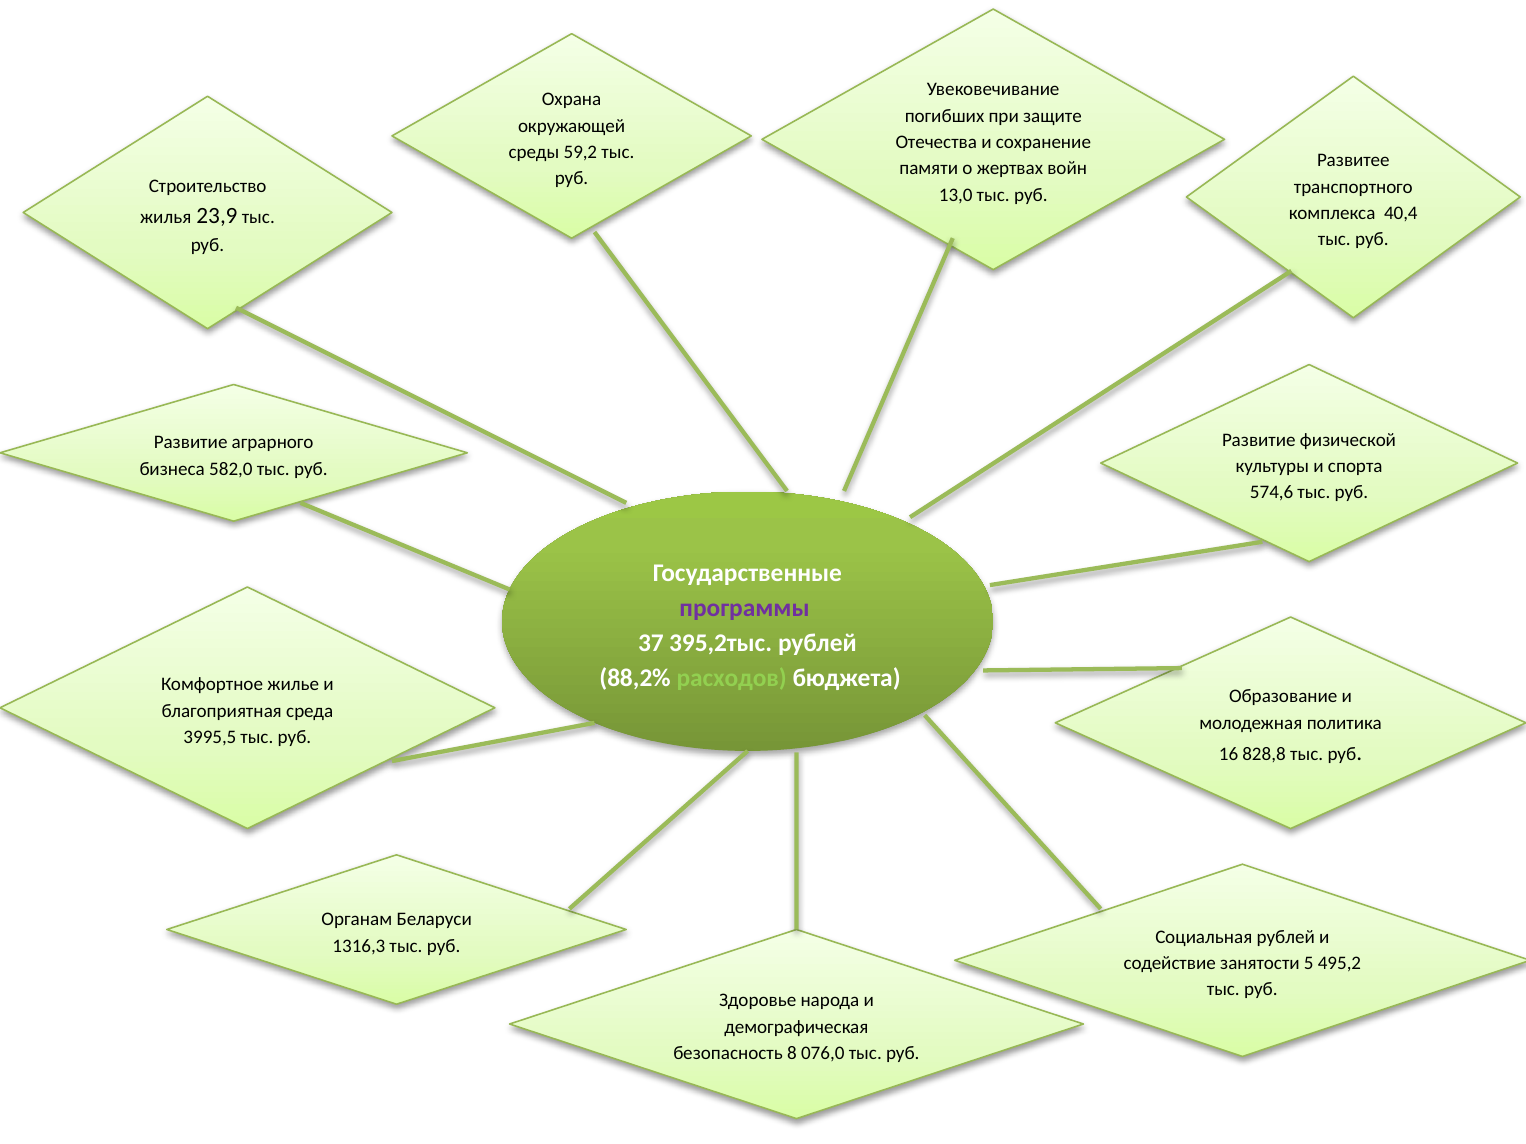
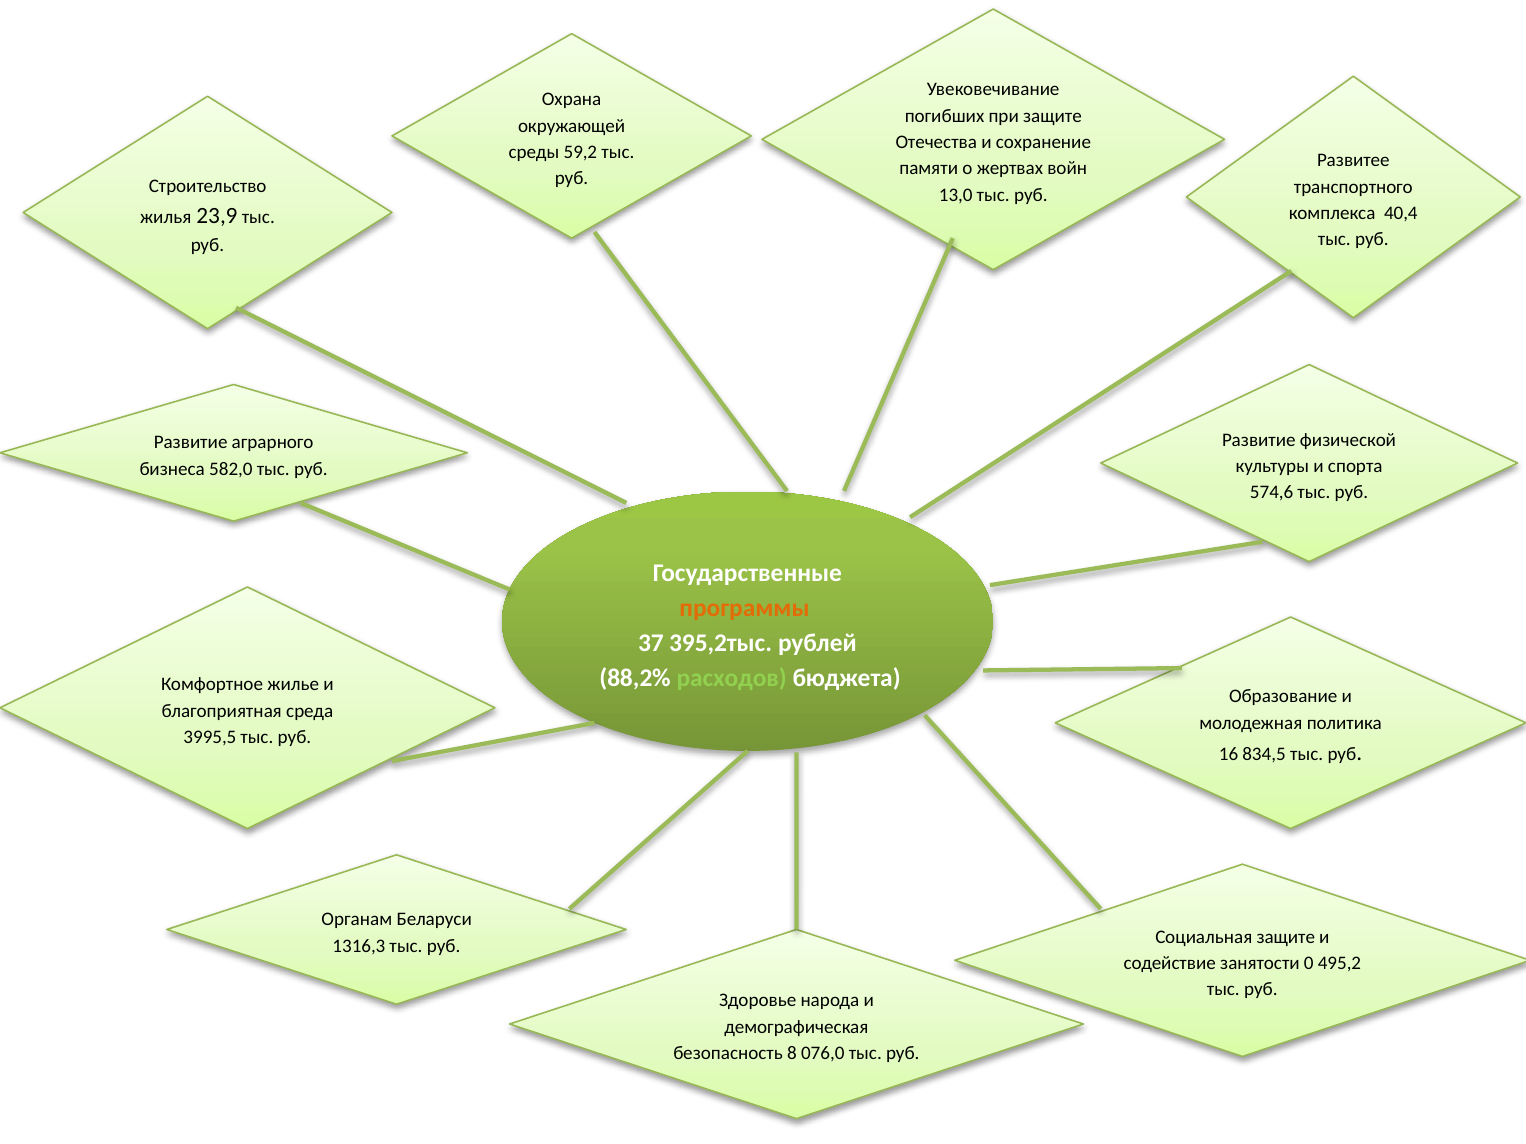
программы colour: purple -> orange
828,8: 828,8 -> 834,5
Социальная рублей: рублей -> защите
5: 5 -> 0
